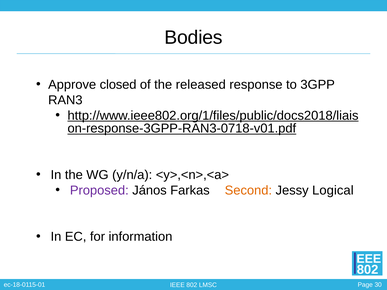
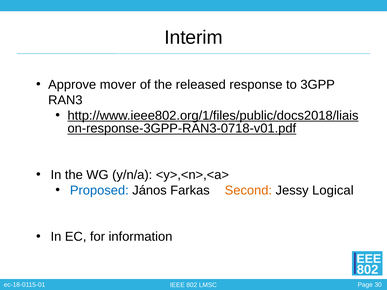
Bodies: Bodies -> Interim
closed: closed -> mover
Proposed colour: purple -> blue
